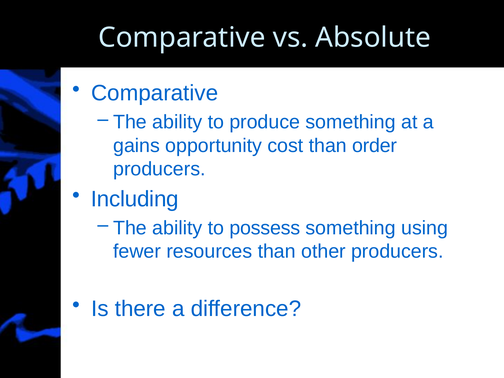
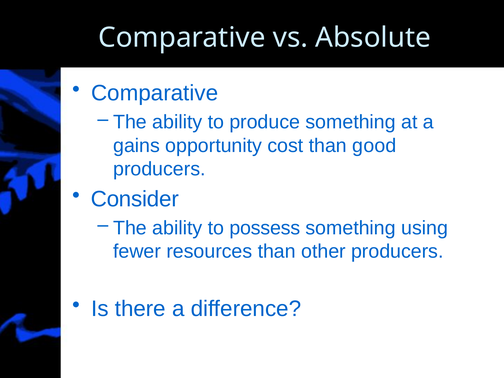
order: order -> good
Including: Including -> Consider
